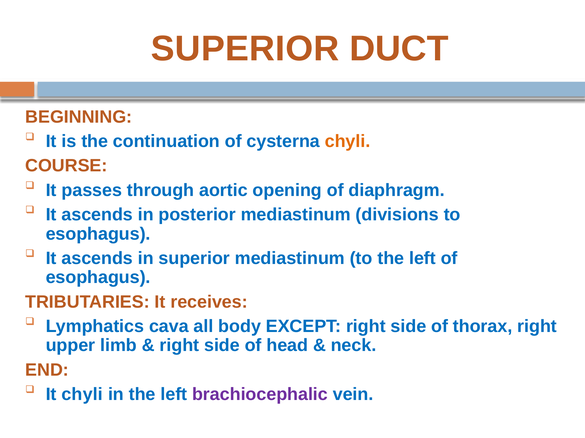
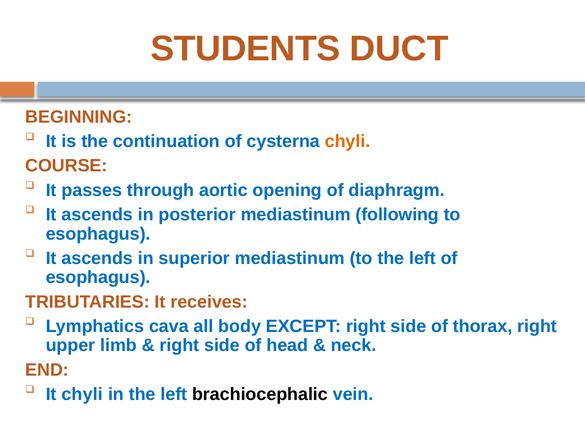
SUPERIOR at (245, 49): SUPERIOR -> STUDENTS
divisions: divisions -> following
brachiocephalic colour: purple -> black
